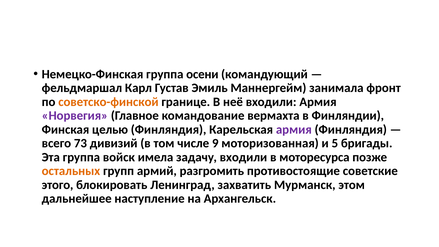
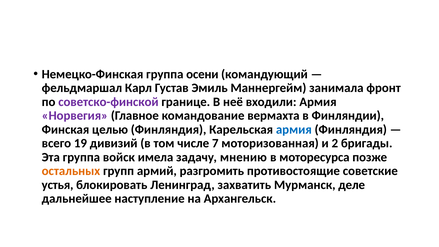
советско-финской colour: orange -> purple
армия at (294, 130) colour: purple -> blue
73: 73 -> 19
9: 9 -> 7
5: 5 -> 2
задачу входили: входили -> мнению
этого: этого -> устья
этом: этом -> деле
